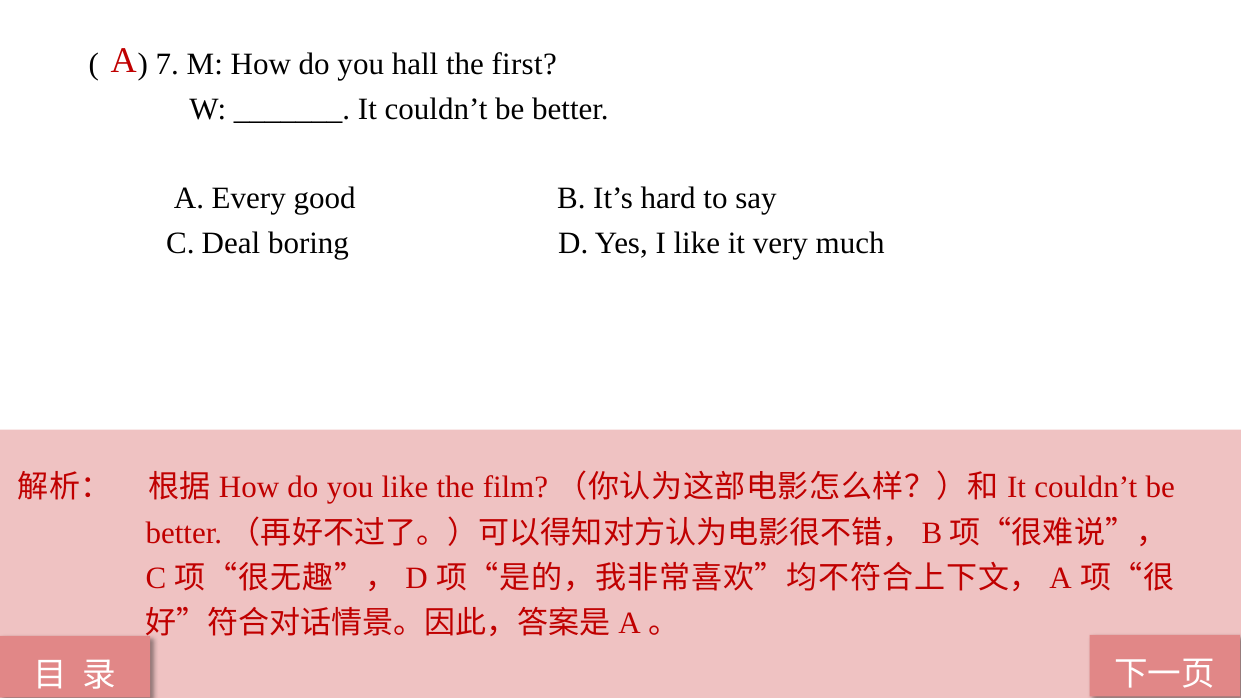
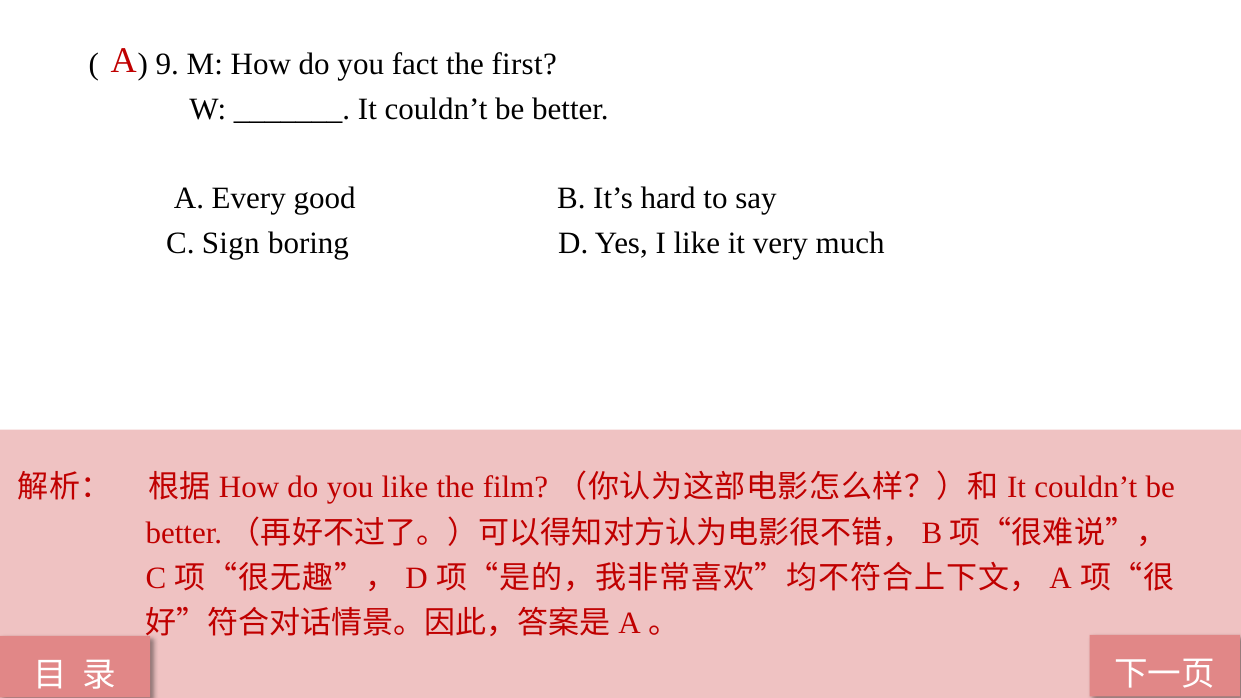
7: 7 -> 9
hall: hall -> fact
Deal: Deal -> Sign
